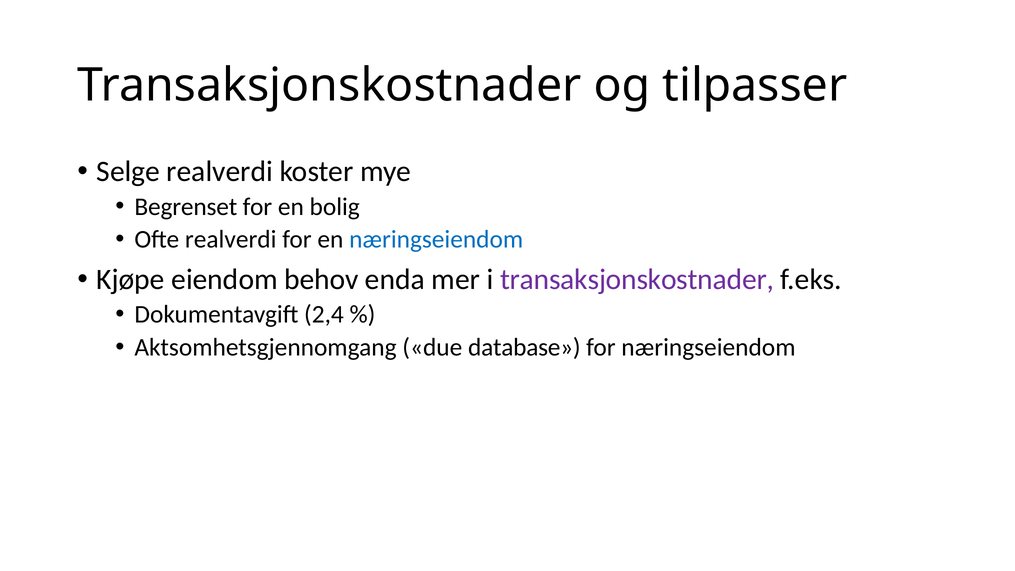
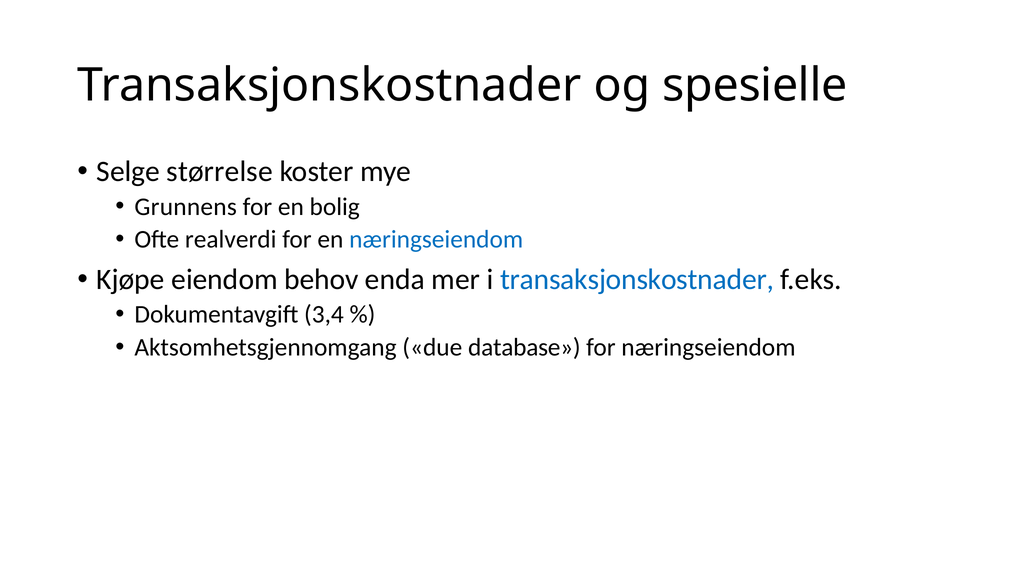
tilpasser: tilpasser -> spesielle
Selge realverdi: realverdi -> størrelse
Begrenset: Begrenset -> Grunnens
transaksjonskostnader at (637, 280) colour: purple -> blue
2,4: 2,4 -> 3,4
